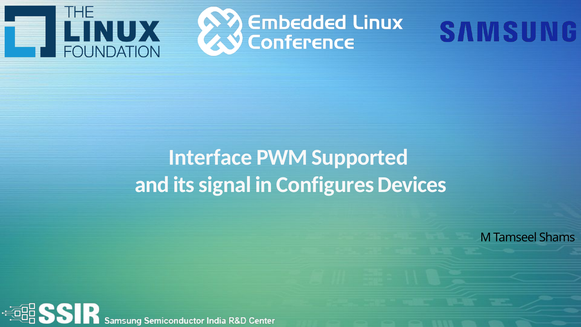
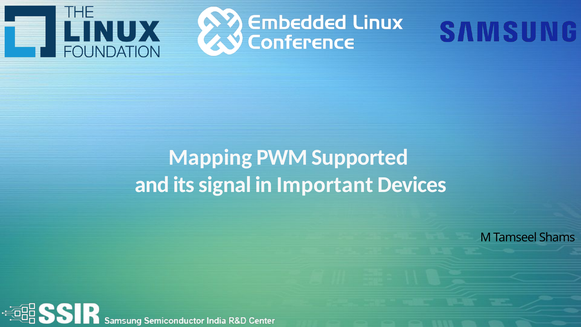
Interface: Interface -> Mapping
Configures: Configures -> Important
